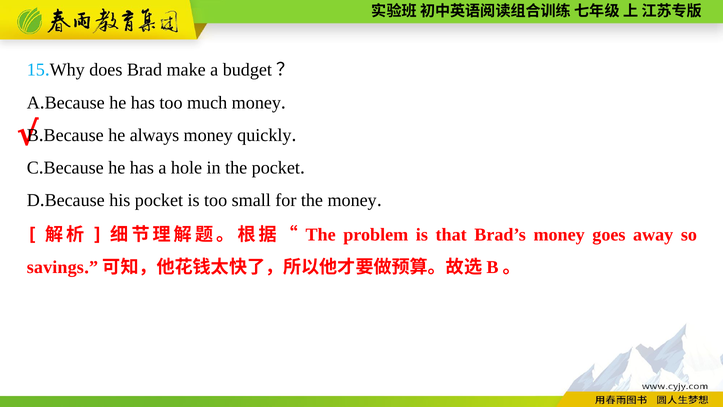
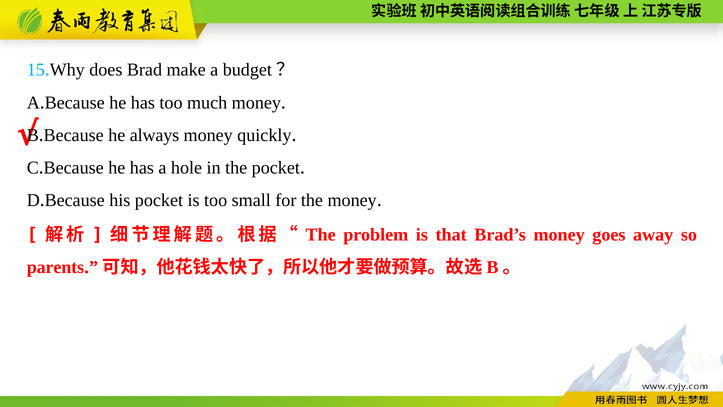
savings: savings -> parents
